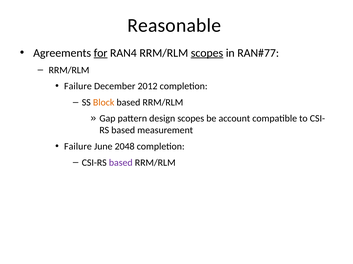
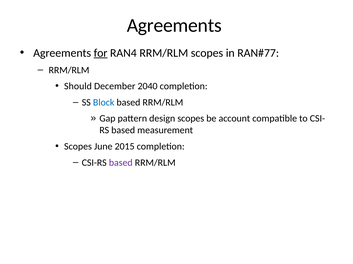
Reasonable at (174, 26): Reasonable -> Agreements
scopes at (207, 53) underline: present -> none
Failure at (78, 86): Failure -> Should
2012: 2012 -> 2040
Block colour: orange -> blue
Failure at (78, 147): Failure -> Scopes
2048: 2048 -> 2015
